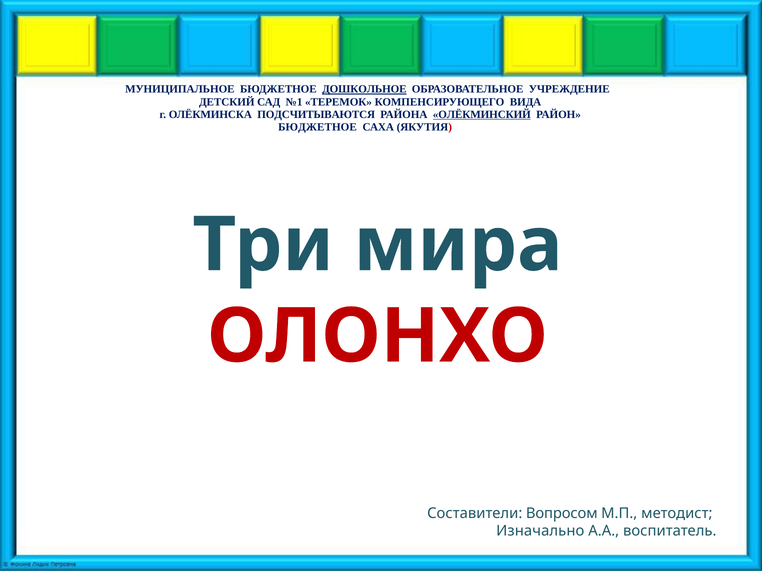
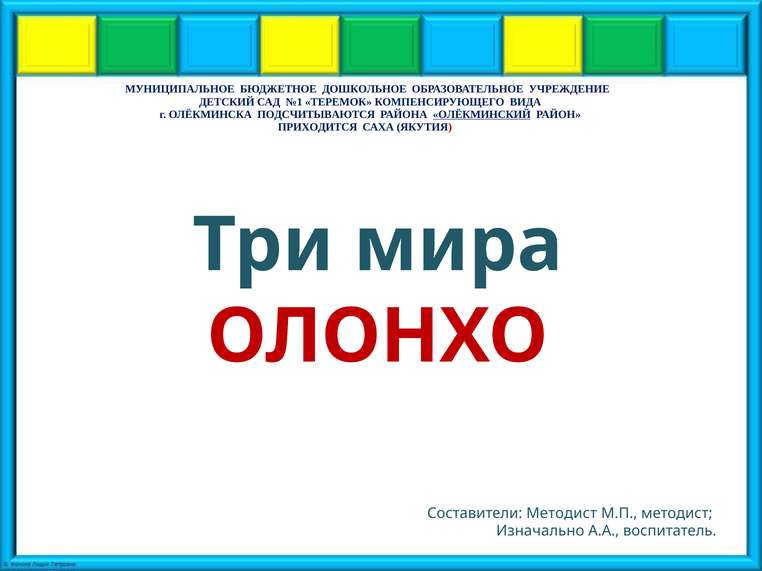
ДОШКОЛЬНОЕ underline: present -> none
БЮДЖЕТНОЕ at (318, 127): БЮДЖЕТНОЕ -> ПРИХОДИТСЯ
Составители Вопросом: Вопросом -> Методист
